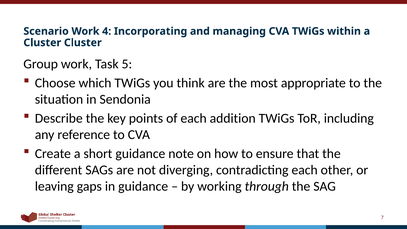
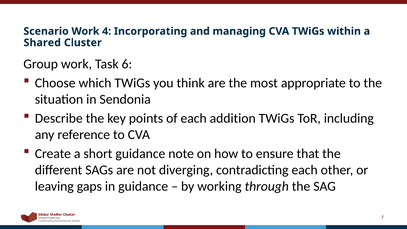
Cluster at (42, 43): Cluster -> Shared
5: 5 -> 6
